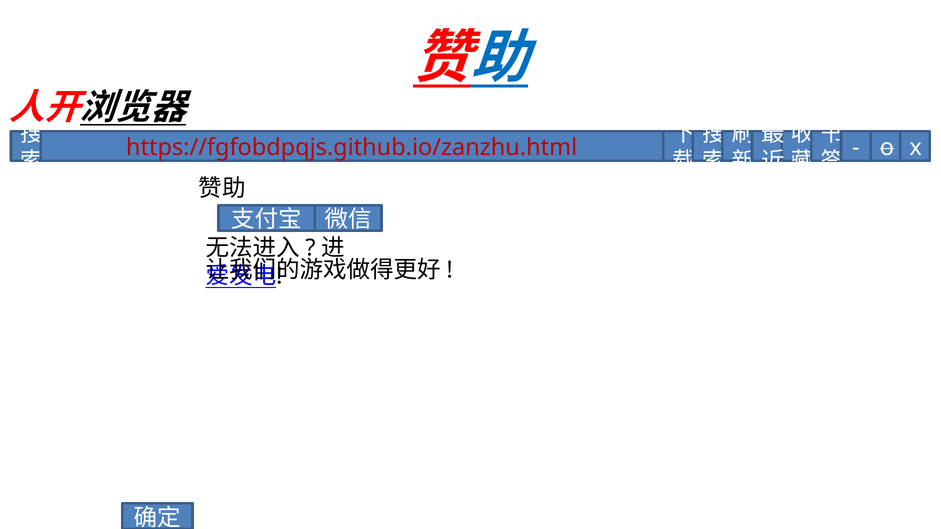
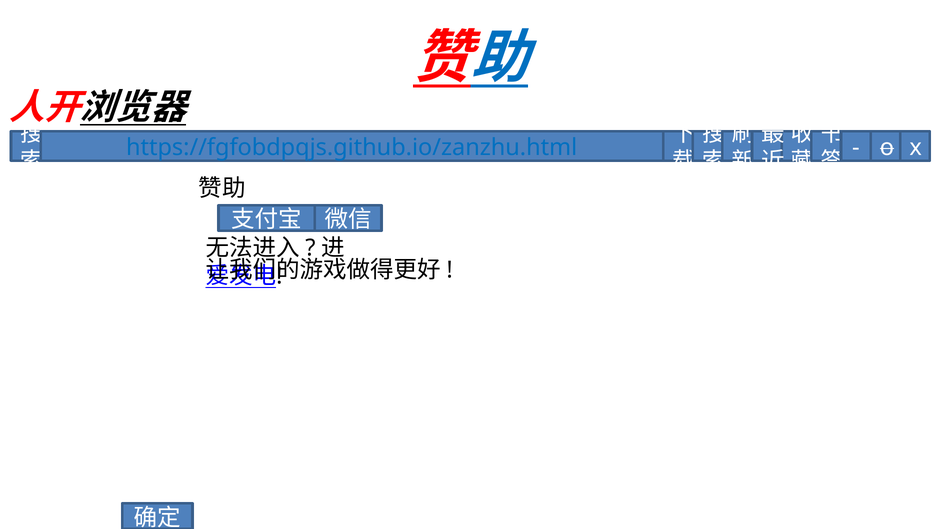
https://fgfobdpqjs.github.io/zanzhu.html colour: red -> blue
